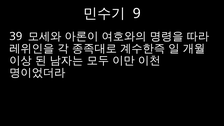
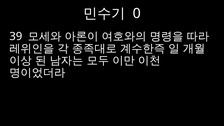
9: 9 -> 0
